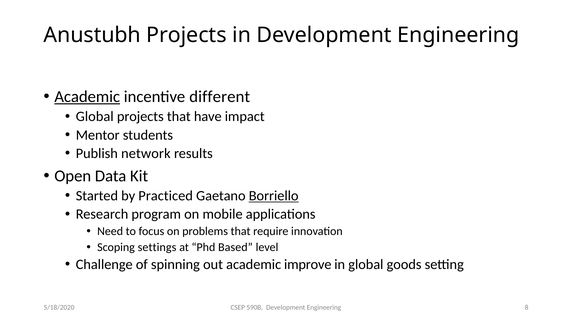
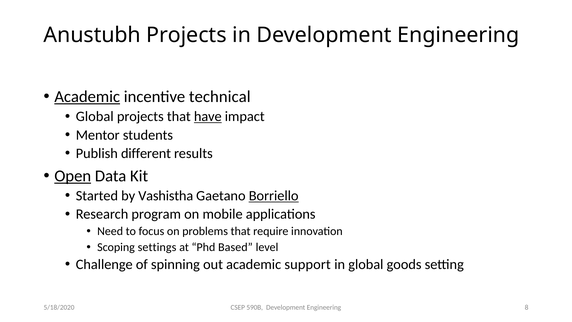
different: different -> technical
have underline: none -> present
network: network -> different
Open underline: none -> present
Practiced: Practiced -> Vashistha
improve: improve -> support
